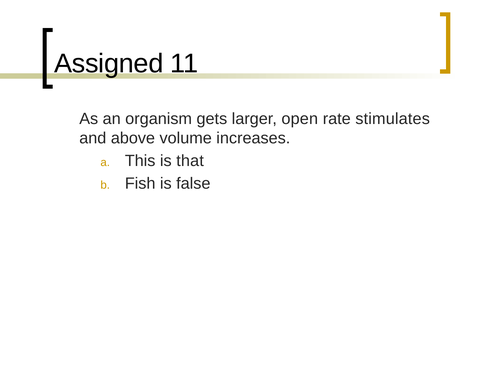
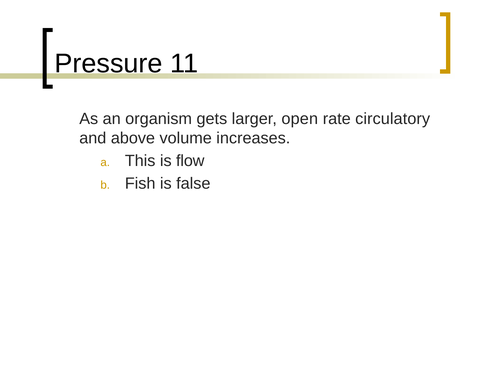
Assigned: Assigned -> Pressure
stimulates: stimulates -> circulatory
that: that -> flow
